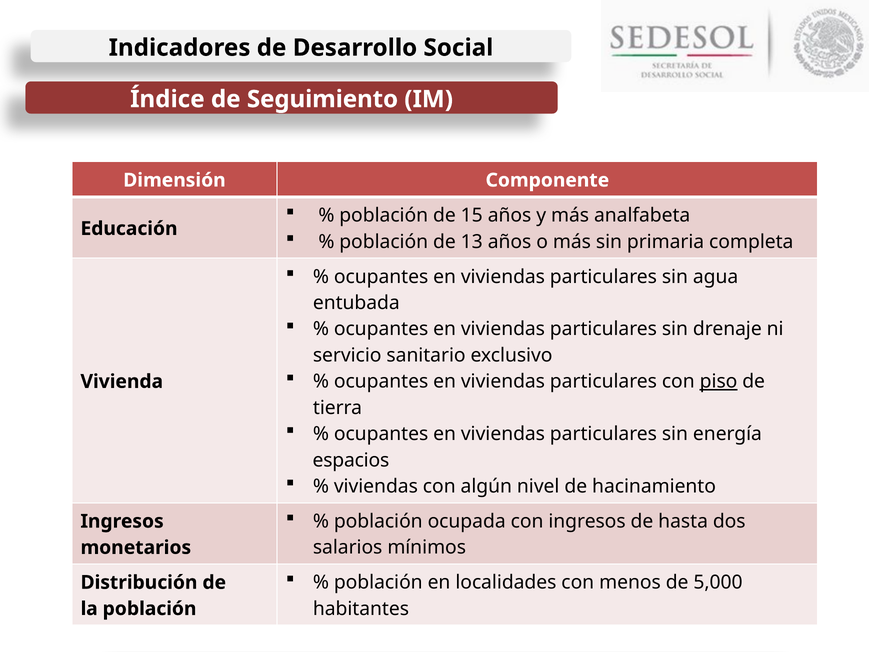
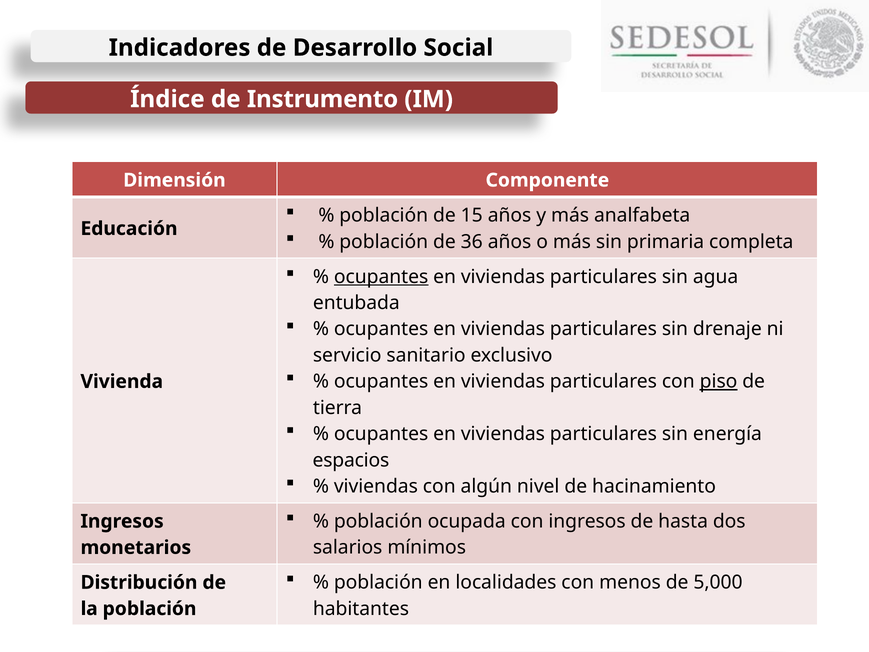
Seguimiento: Seguimiento -> Instrumento
13: 13 -> 36
ocupantes at (381, 277) underline: none -> present
